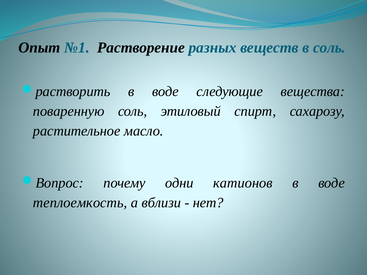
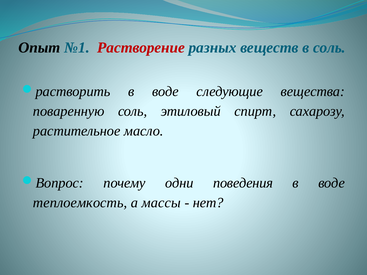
Растворение colour: black -> red
катионов: катионов -> поведения
вблизи: вблизи -> массы
